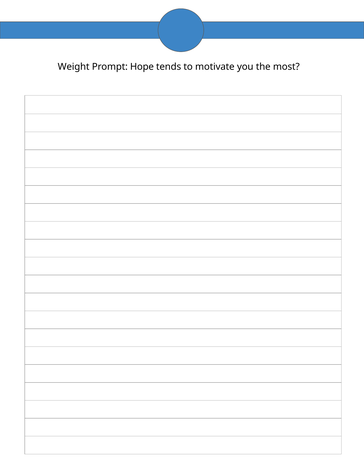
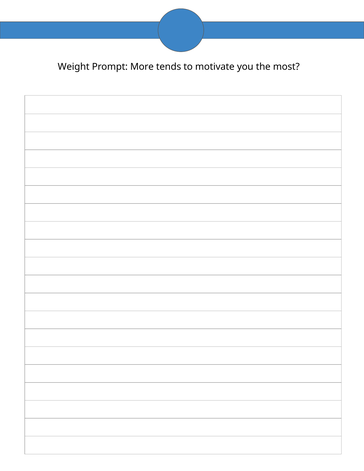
Hope: Hope -> More
